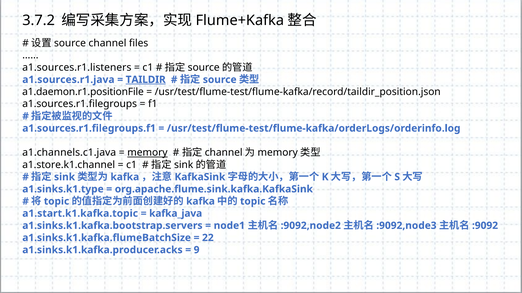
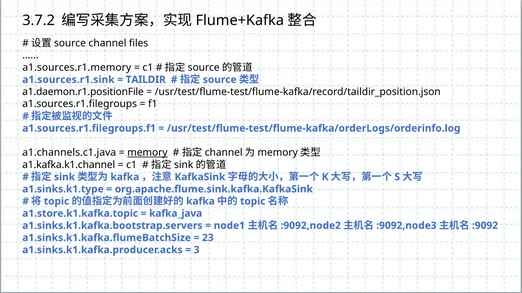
a1.sources.r1.listeners: a1.sources.r1.listeners -> a1.sources.r1.memory
a1.sources.r1.java: a1.sources.r1.java -> a1.sources.r1.sink
TAILDIR underline: present -> none
a1.store.k1.channel: a1.store.k1.channel -> a1.kafka.k1.channel
a1.start.k1.kafka.topic: a1.start.k1.kafka.topic -> a1.store.k1.kafka.topic
22: 22 -> 23
9: 9 -> 3
